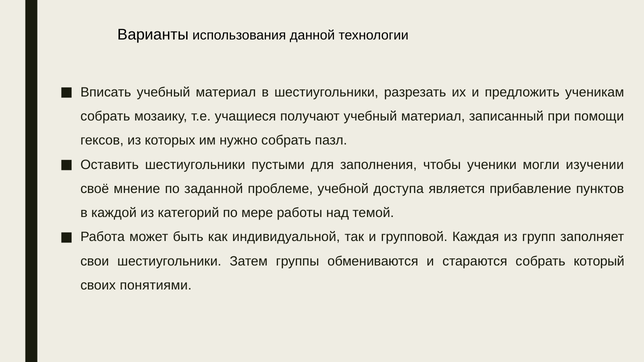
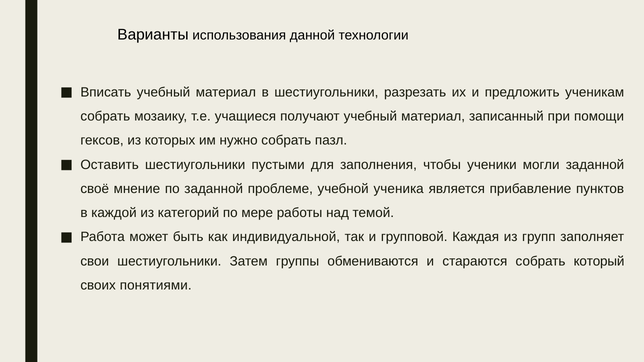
могли изучении: изучении -> заданной
доступа: доступа -> ученика
